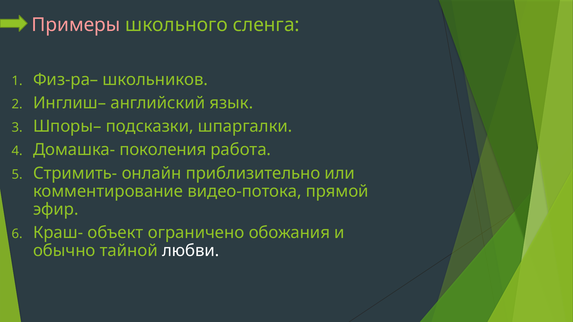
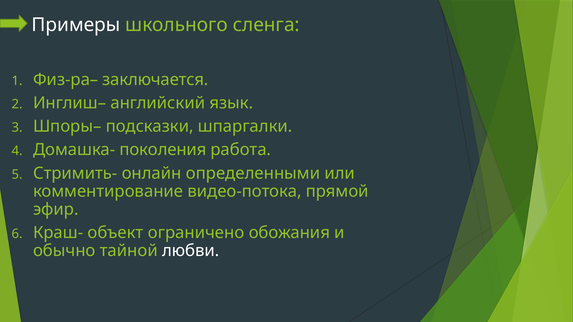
Примеры colour: pink -> white
школьников: школьников -> заключается
приблизительно: приблизительно -> определенными
